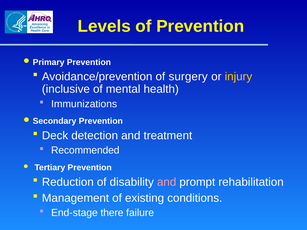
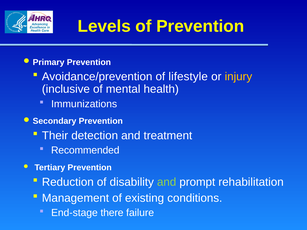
surgery: surgery -> lifestyle
Deck: Deck -> Their
and at (167, 182) colour: pink -> light green
